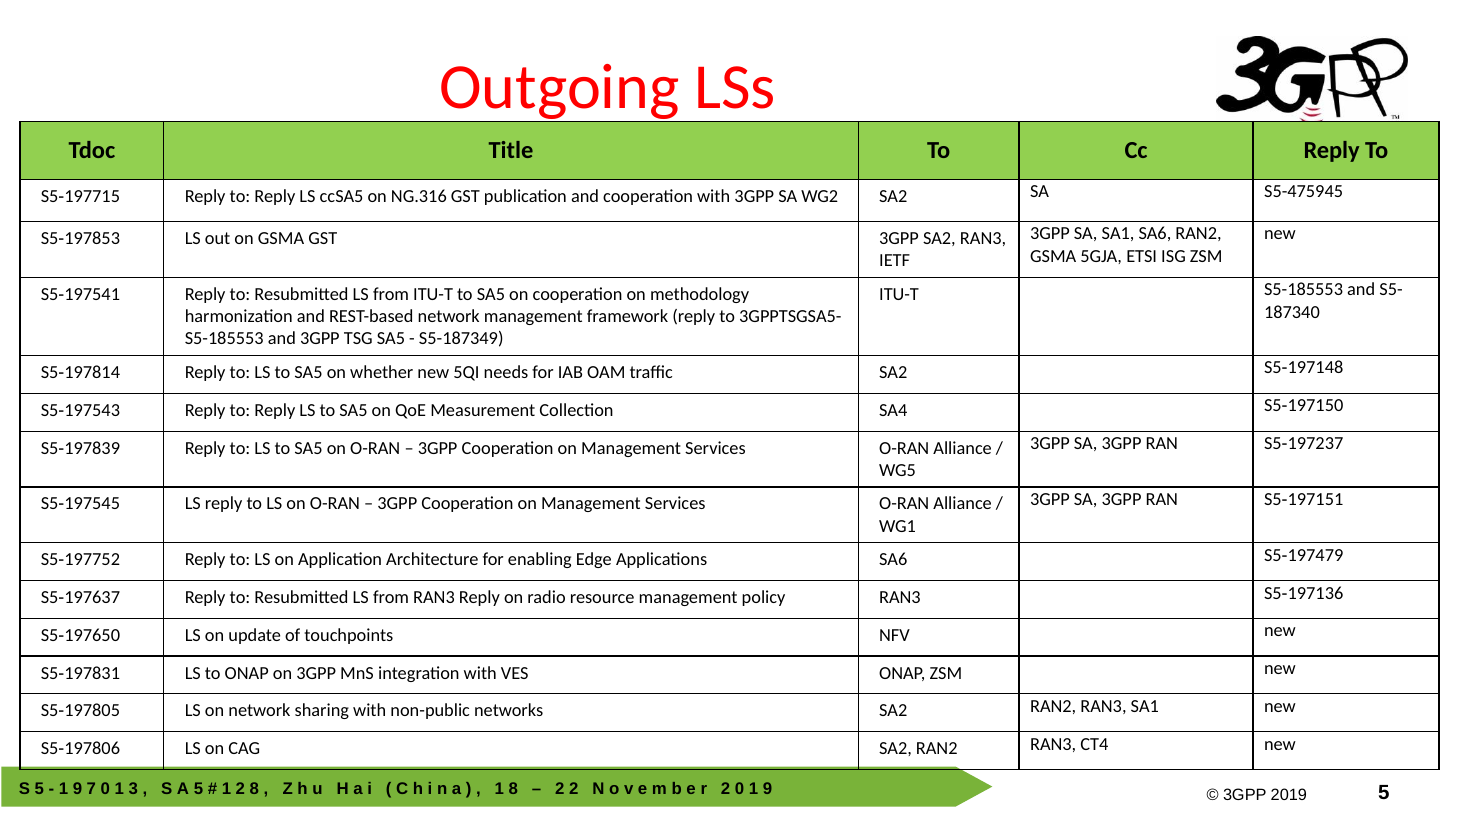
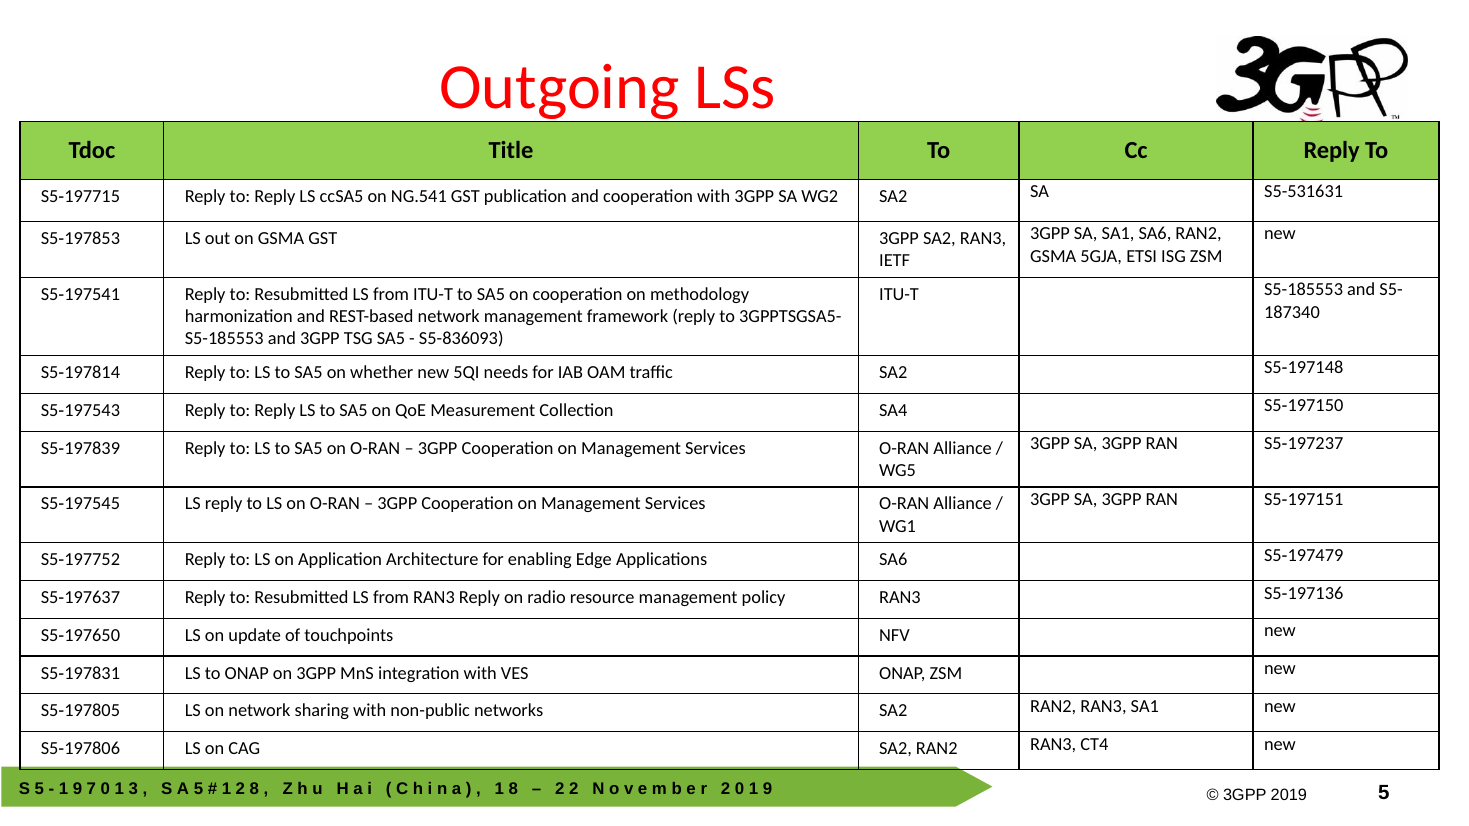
NG.316: NG.316 -> NG.541
S5-475945: S5-475945 -> S5-531631
S5-187349: S5-187349 -> S5-836093
